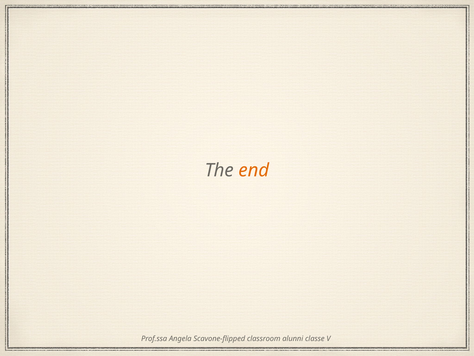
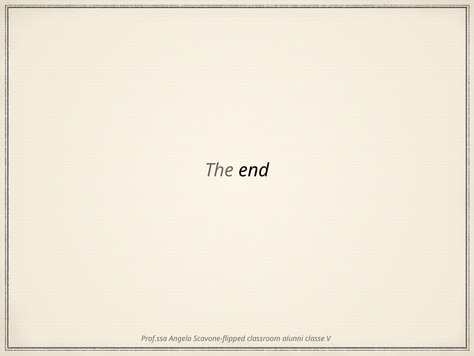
end colour: orange -> black
